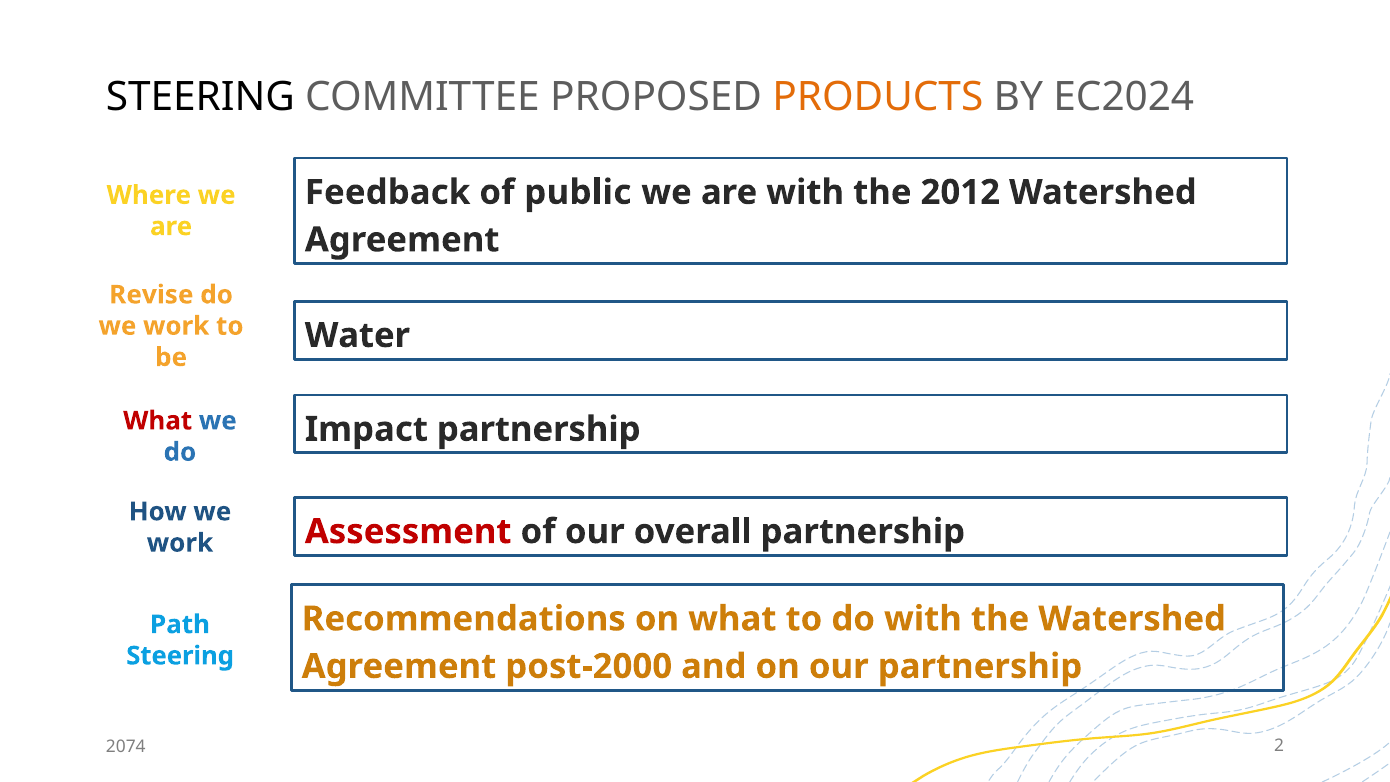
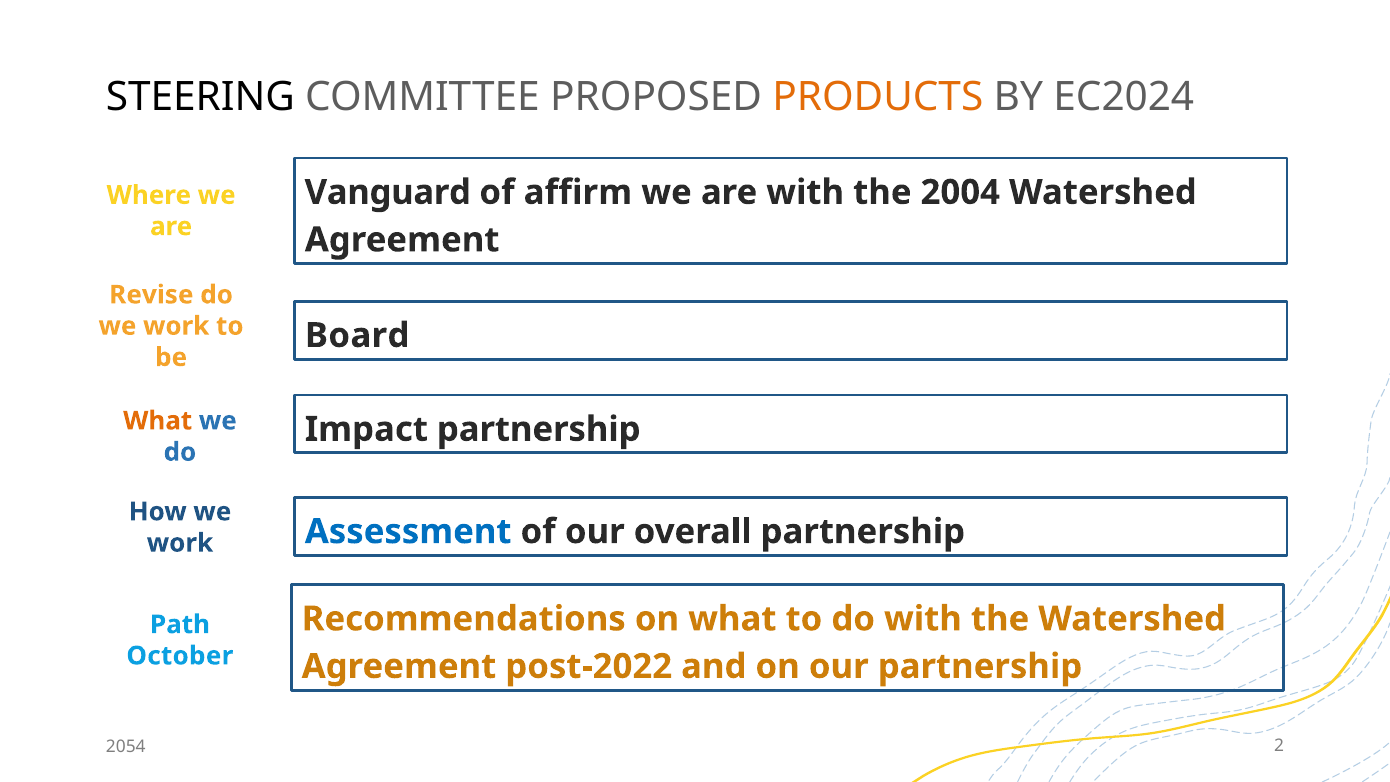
Feedback: Feedback -> Vanguard
public: public -> affirm
2012: 2012 -> 2004
Water: Water -> Board
What at (158, 421) colour: red -> orange
Assessment colour: red -> blue
Steering at (180, 656): Steering -> October
post-2000: post-2000 -> post-2022
2074: 2074 -> 2054
